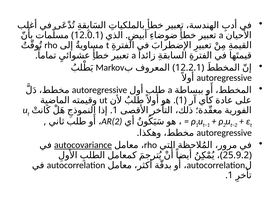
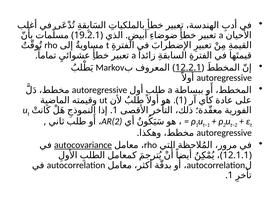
12.0.1: 12.0.1 -> 19.2.1
12.2.1 underline: none -> present
25.9.2: 25.9.2 -> 12.1.1
